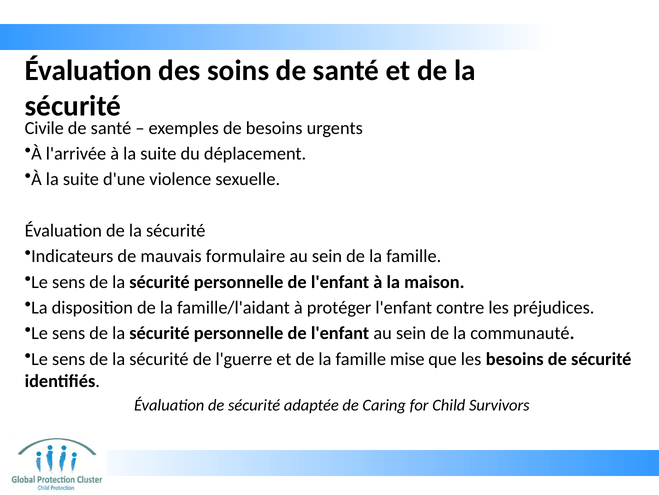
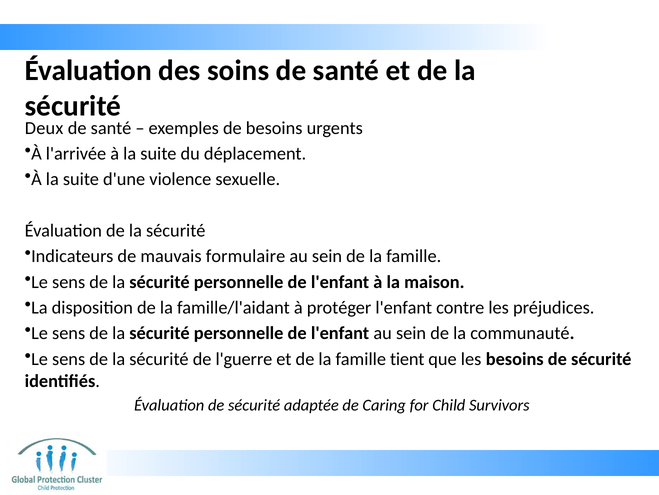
Civile: Civile -> Deux
mise: mise -> tient
